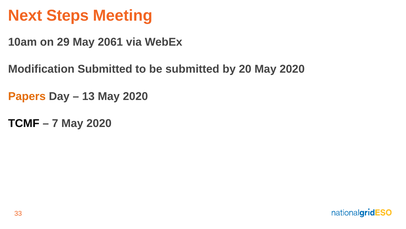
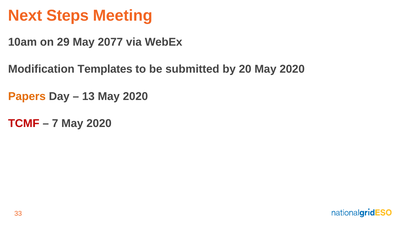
2061: 2061 -> 2077
Modification Submitted: Submitted -> Templates
TCMF colour: black -> red
